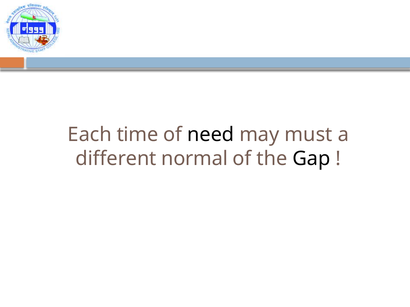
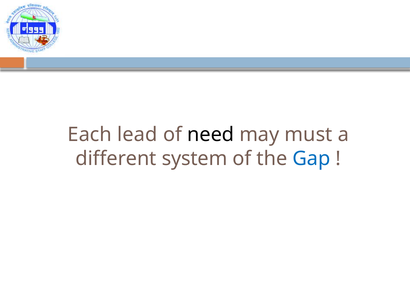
time: time -> lead
normal: normal -> system
Gap colour: black -> blue
